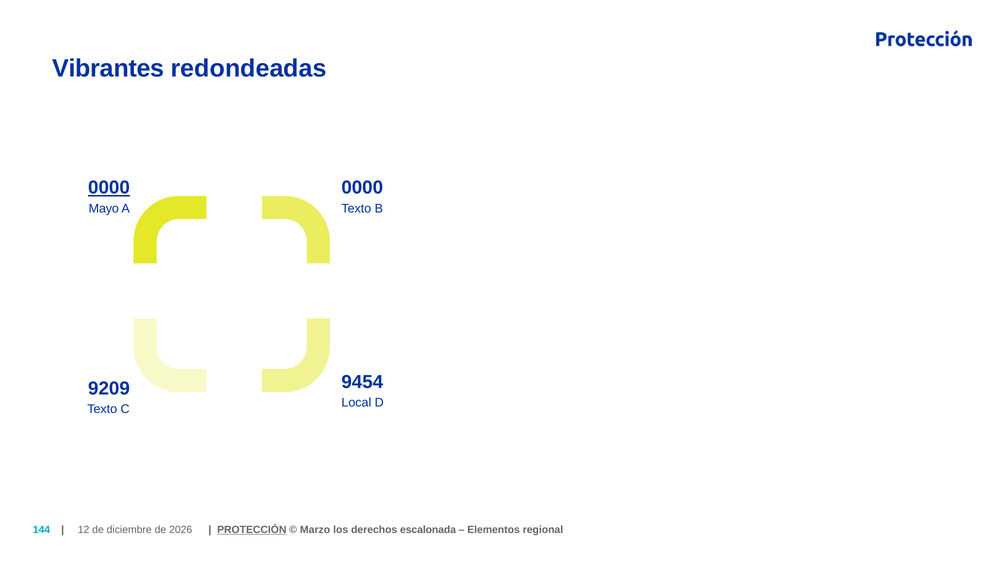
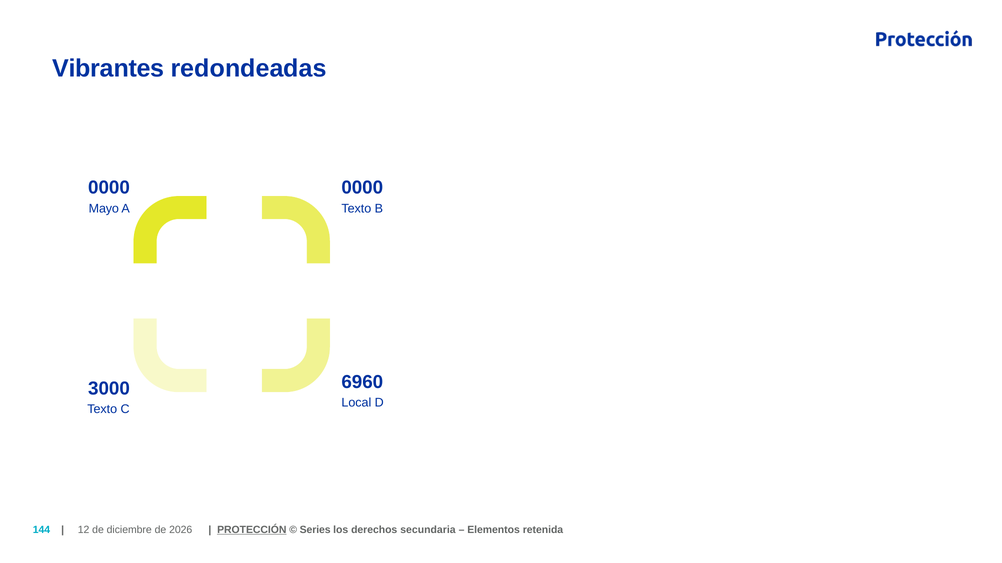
0000 at (109, 188) underline: present -> none
9454: 9454 -> 6960
9209: 9209 -> 3000
Marzo: Marzo -> Series
escalonada: escalonada -> secundaria
regional: regional -> retenida
